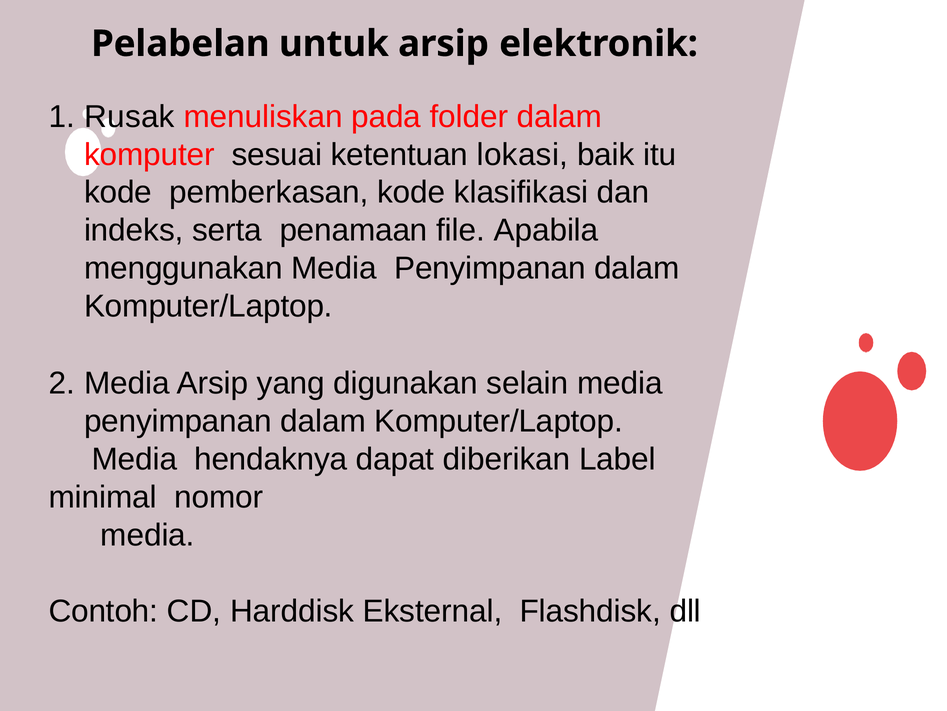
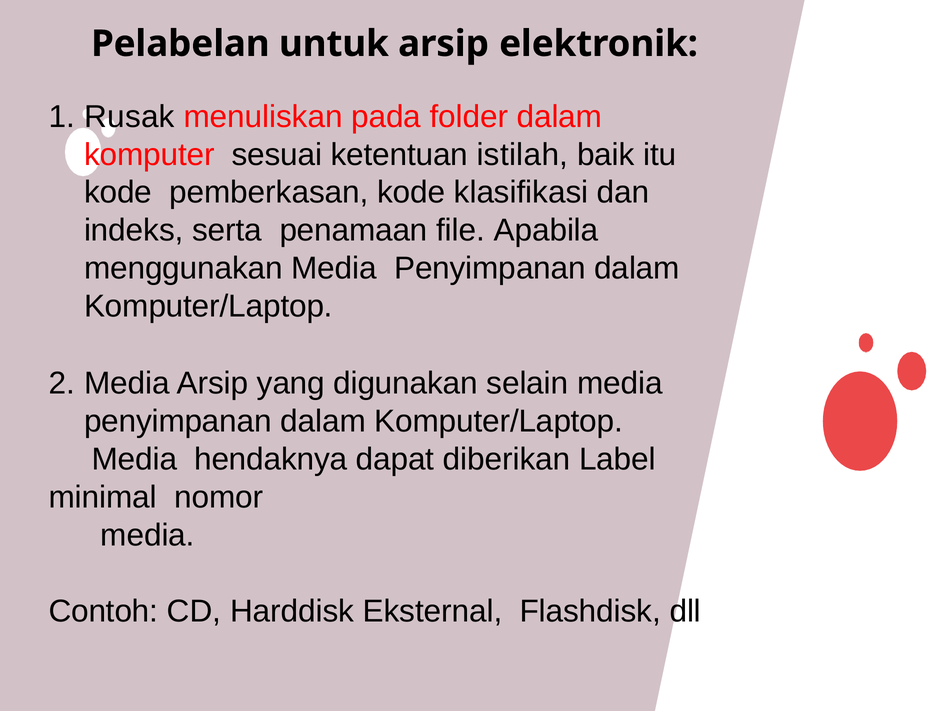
lokasi: lokasi -> istilah
